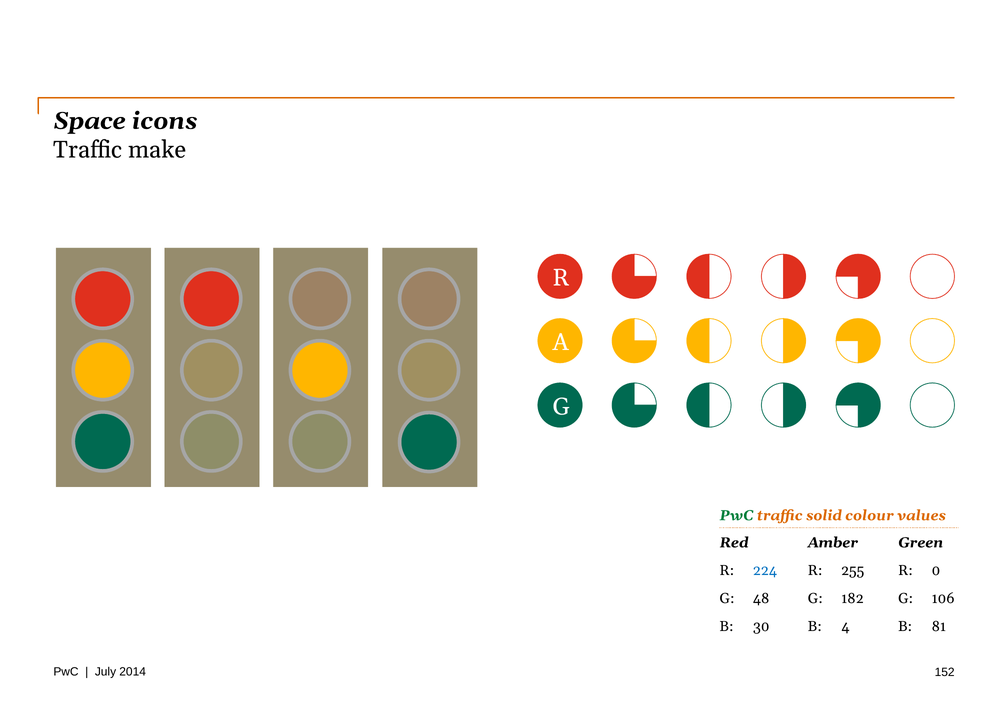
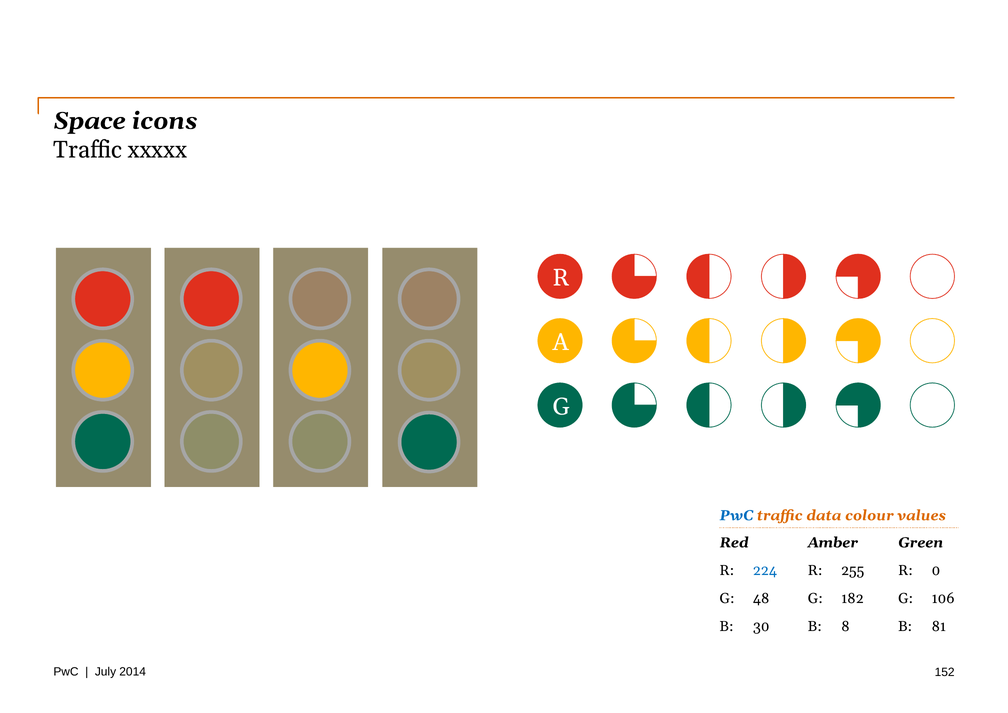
make: make -> xxxxx
PwC at (736, 515) colour: green -> blue
solid: solid -> data
4: 4 -> 8
